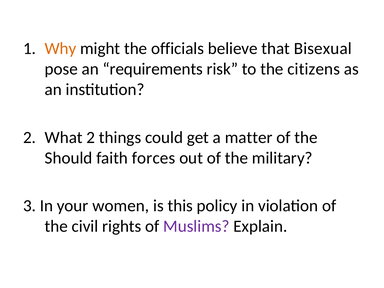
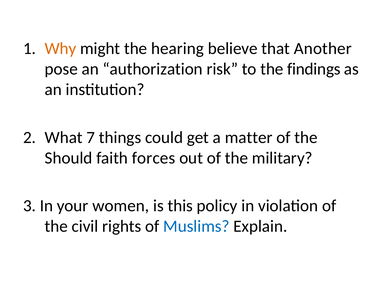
officials: officials -> hearing
Bisexual: Bisexual -> Another
requirements: requirements -> authorization
citizens: citizens -> findings
What 2: 2 -> 7
Muslims colour: purple -> blue
